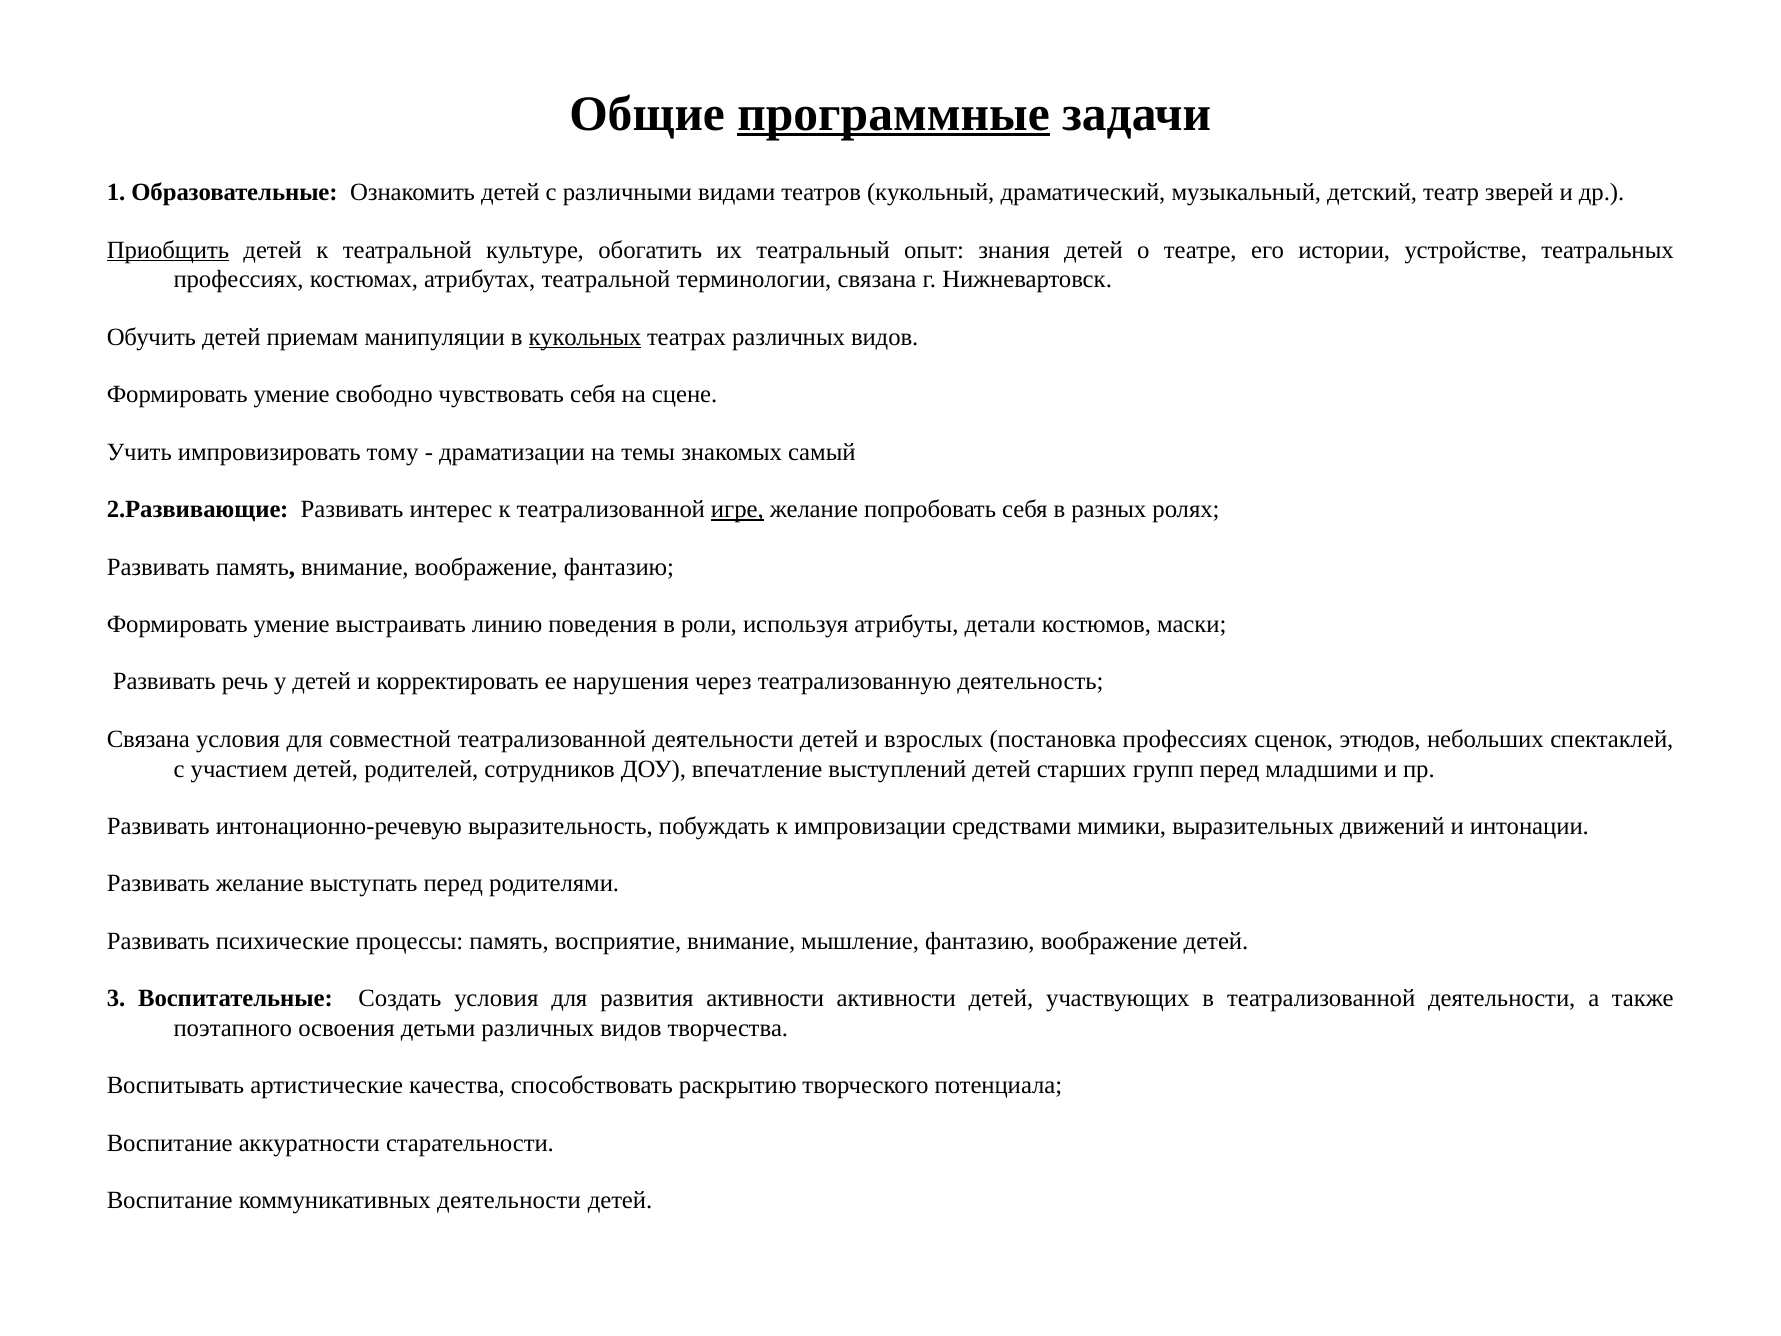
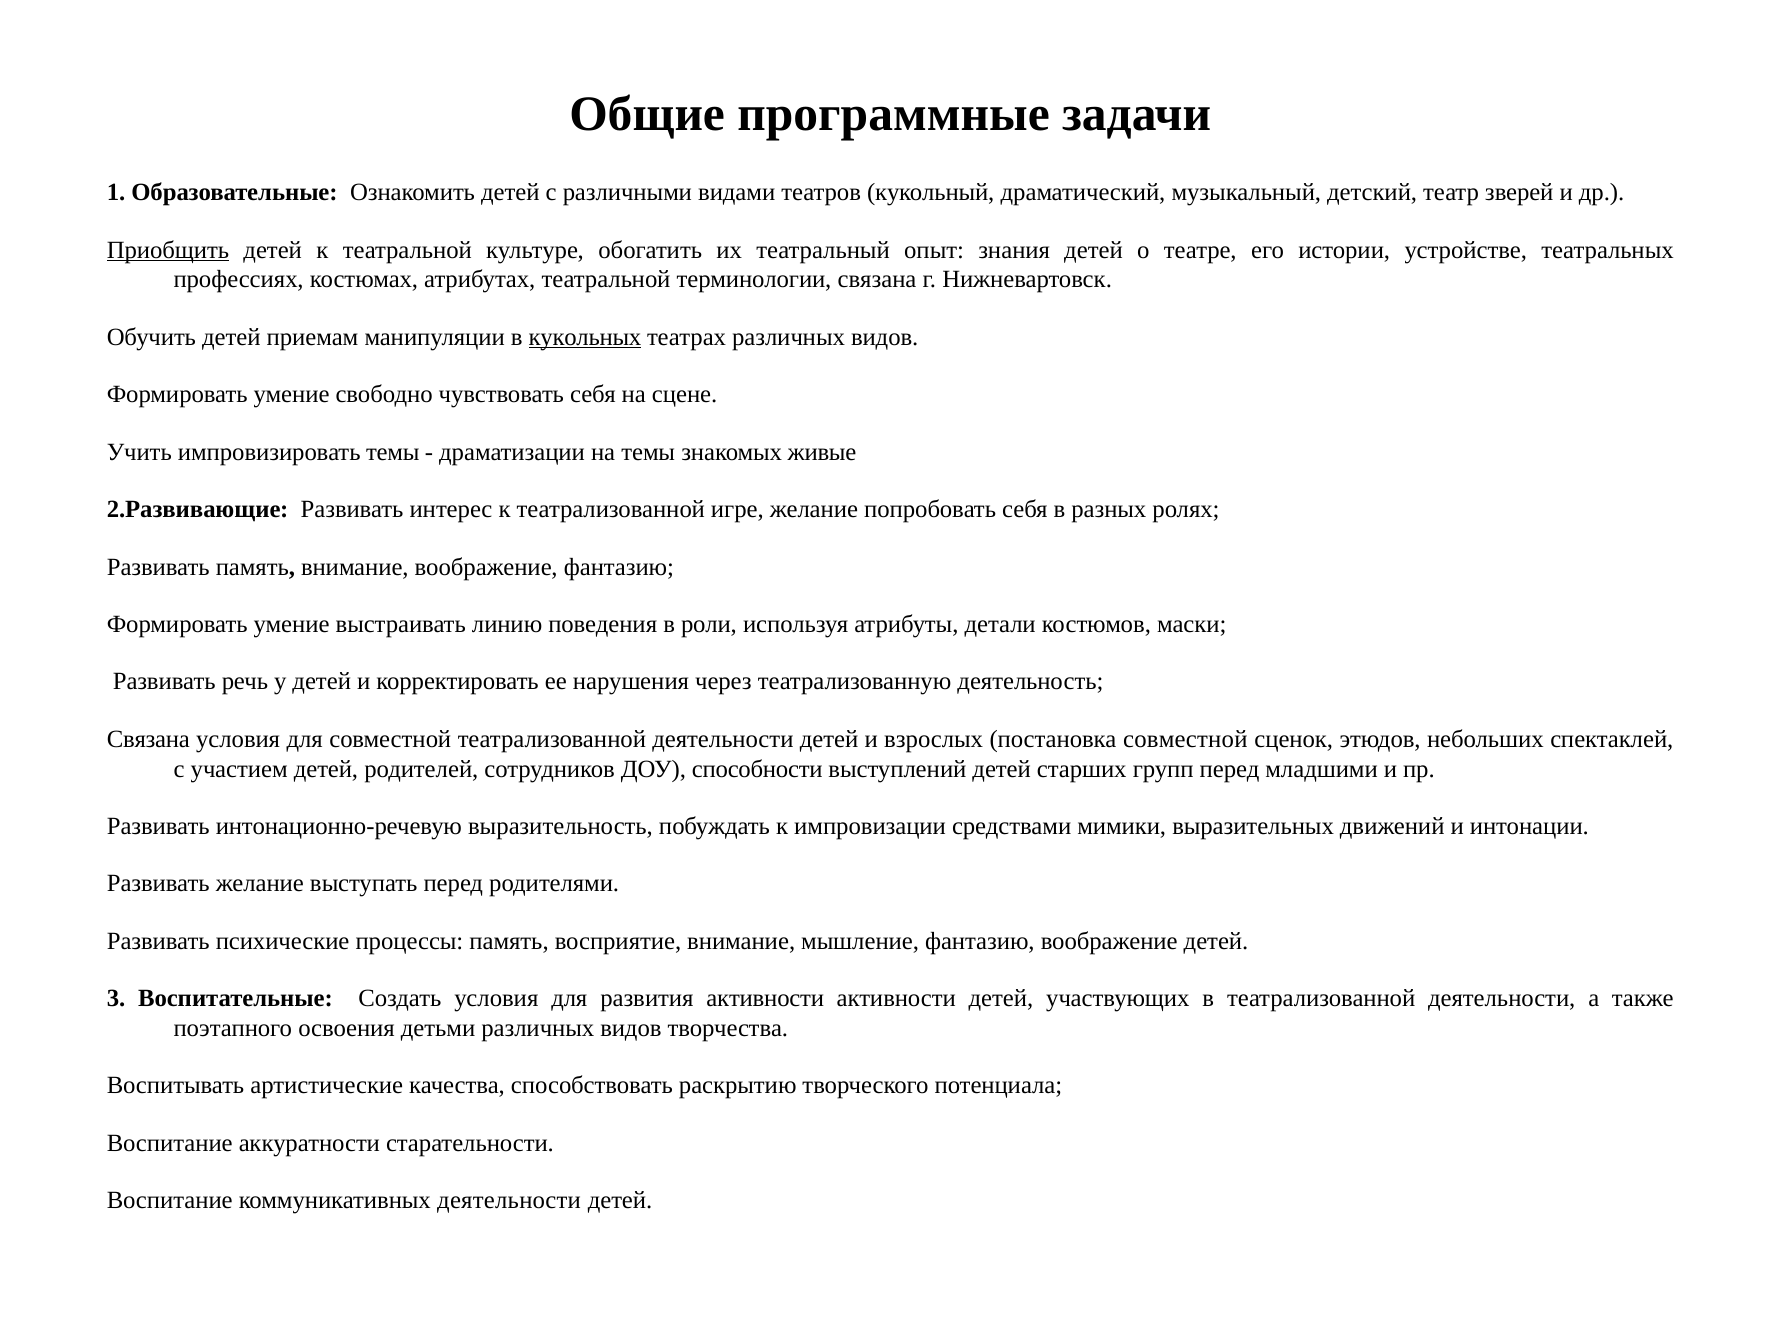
программные underline: present -> none
импровизировать тому: тому -> темы
самый: самый -> живые
игре underline: present -> none
постановка профессиях: профессиях -> совместной
впечатление: впечатление -> способности
